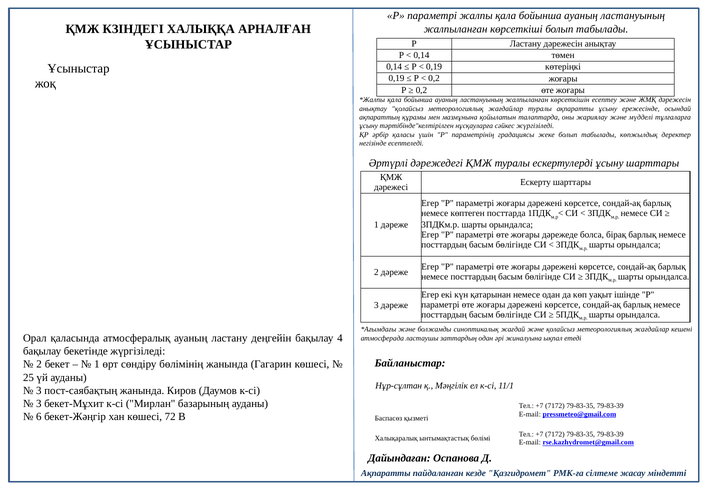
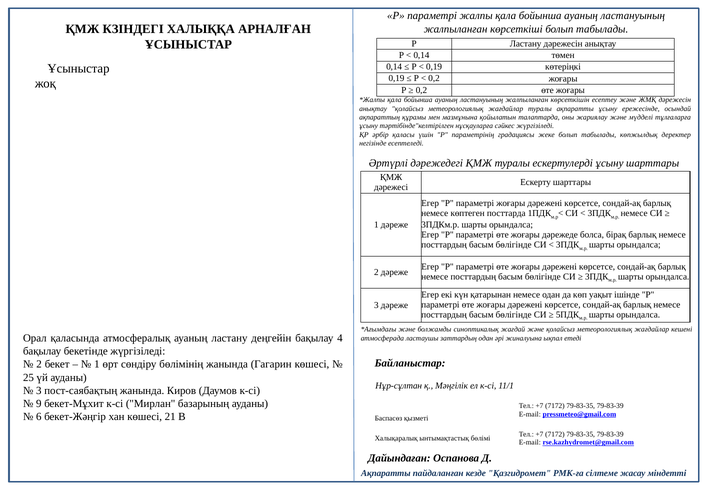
3 at (39, 404): 3 -> 9
72: 72 -> 21
